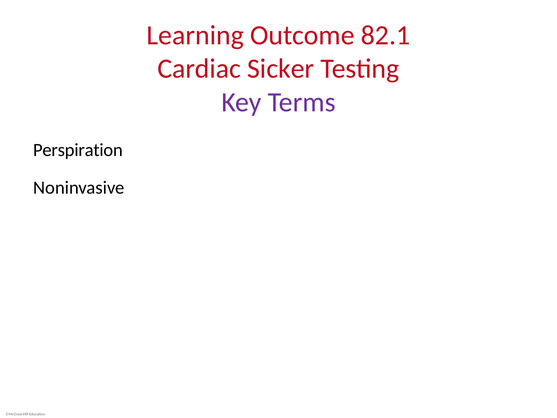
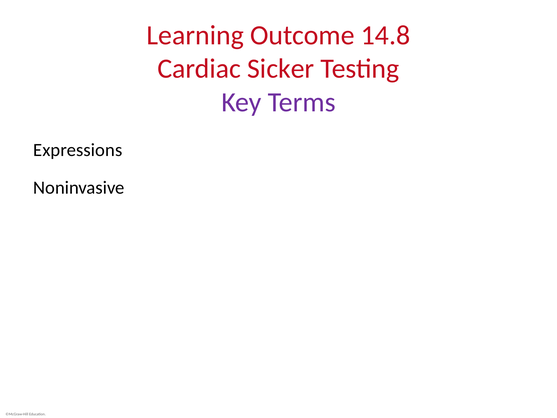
82.1: 82.1 -> 14.8
Perspiration: Perspiration -> Expressions
